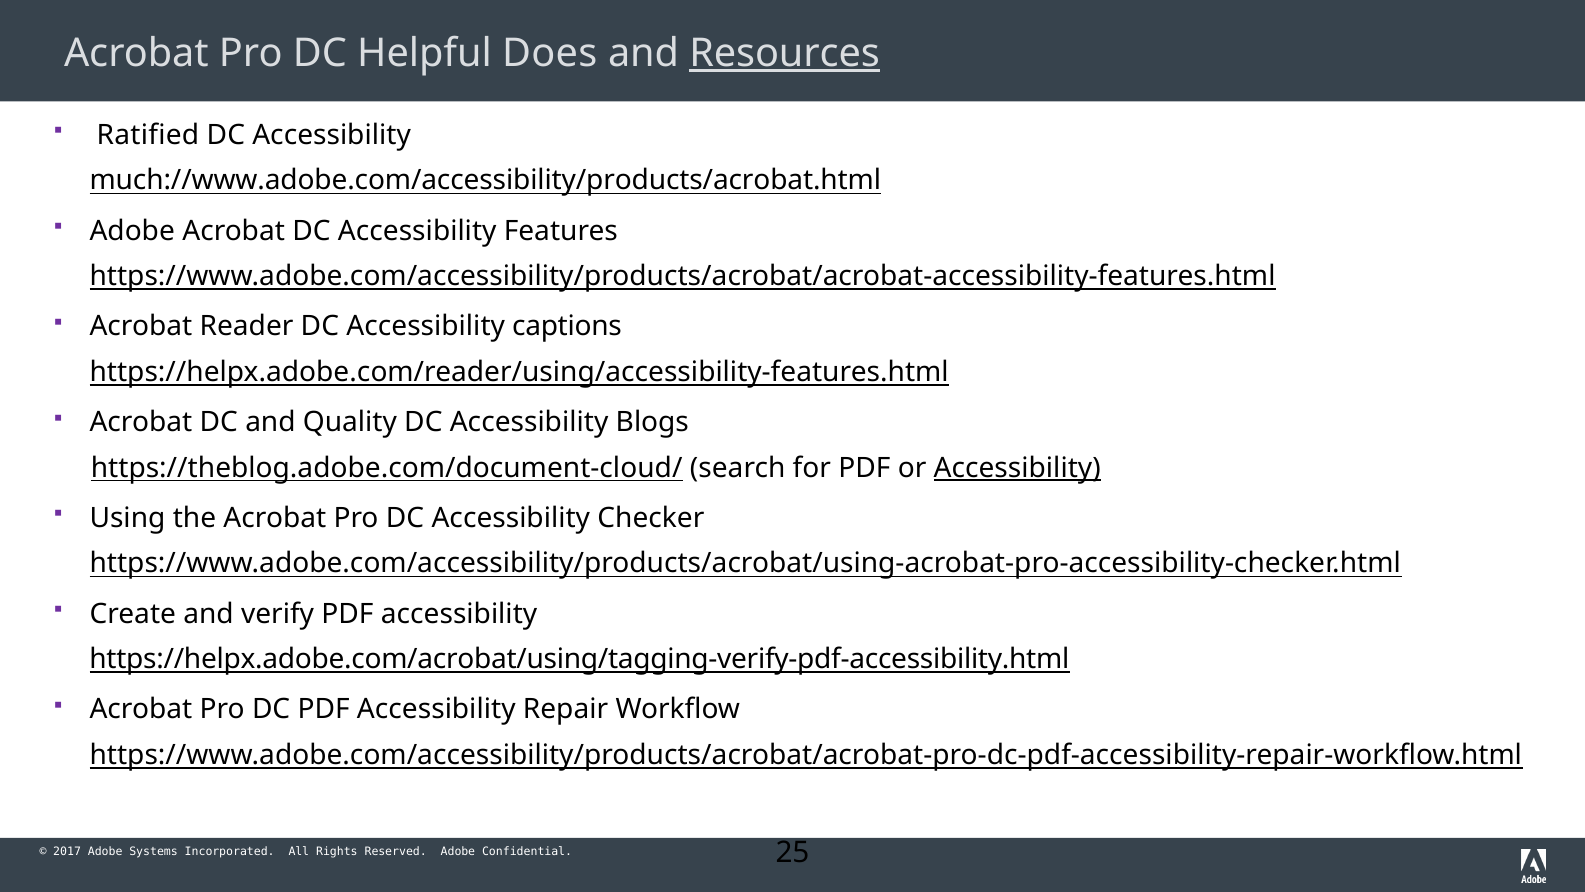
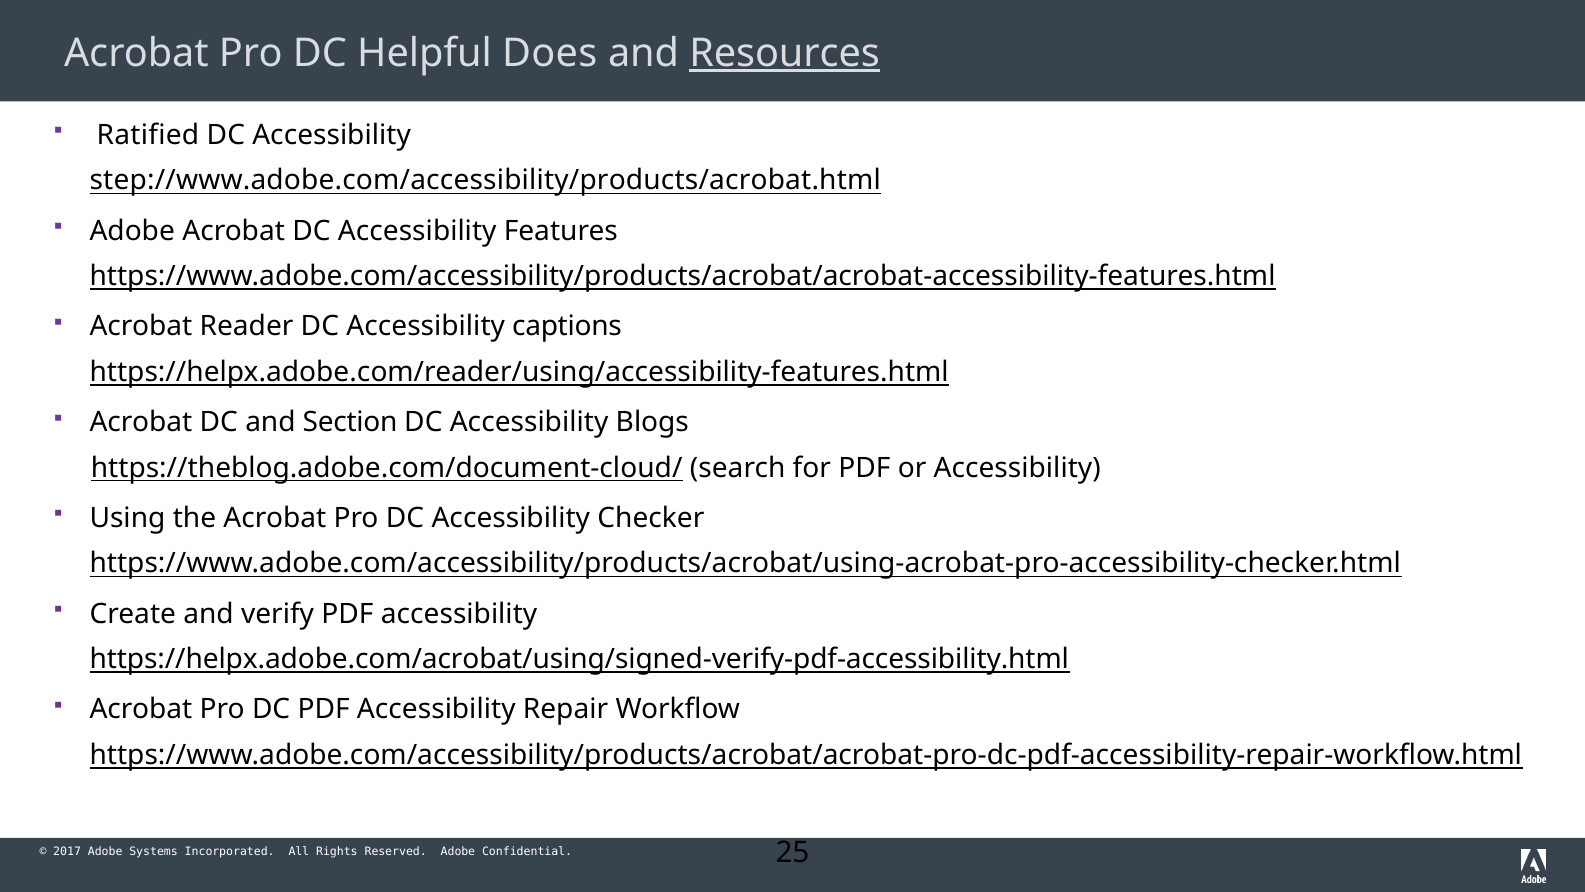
much://www.adobe.com/accessibility/products/acrobat.html: much://www.adobe.com/accessibility/products/acrobat.html -> step://www.adobe.com/accessibility/products/acrobat.html
Quality: Quality -> Section
Accessibility at (1017, 468) underline: present -> none
https://helpx.adobe.com/acrobat/using/tagging-verify-pdf-accessibility.html: https://helpx.adobe.com/acrobat/using/tagging-verify-pdf-accessibility.html -> https://helpx.adobe.com/acrobat/using/signed-verify-pdf-accessibility.html
